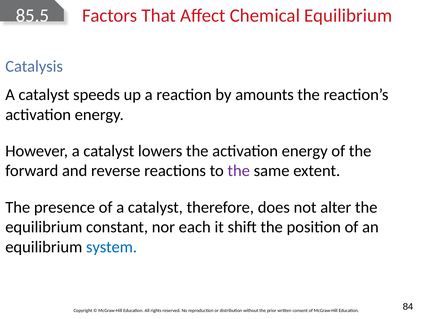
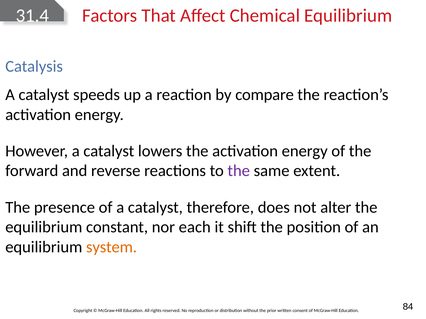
85.5: 85.5 -> 31.4
amounts: amounts -> compare
system colour: blue -> orange
